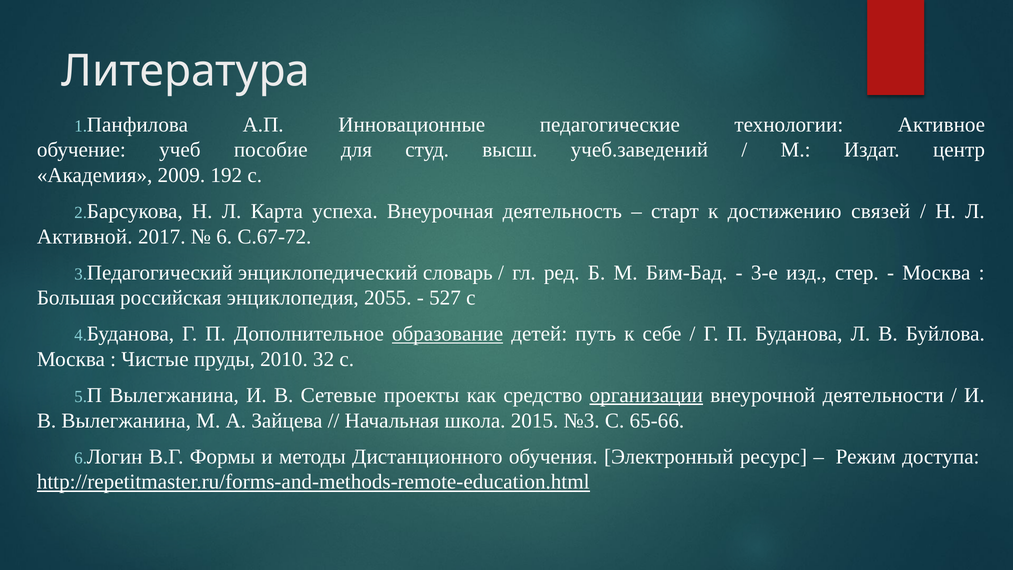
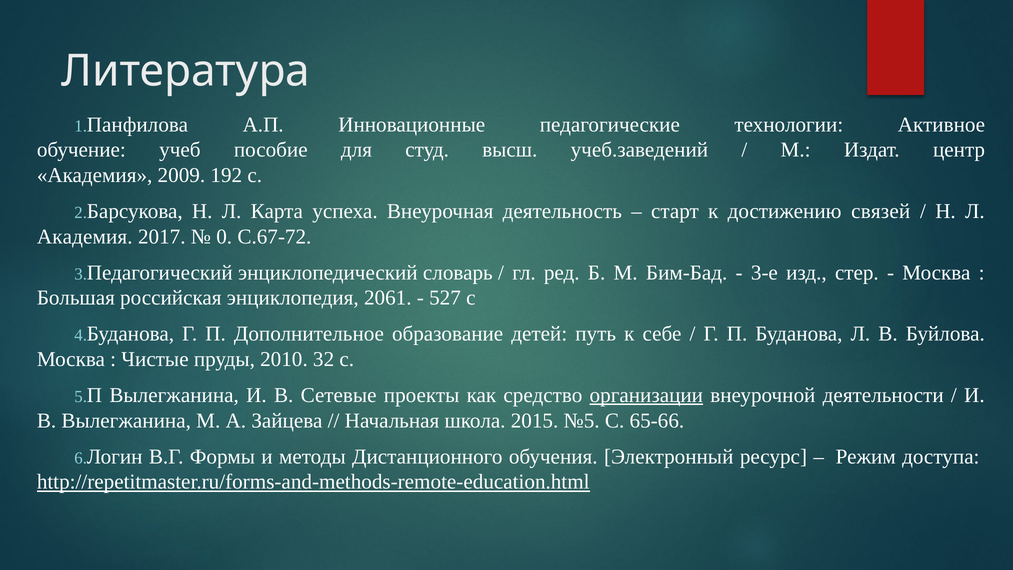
Активной at (85, 237): Активной -> Академия
6 at (224, 237): 6 -> 0
2055: 2055 -> 2061
образование underline: present -> none
№3: №3 -> №5
